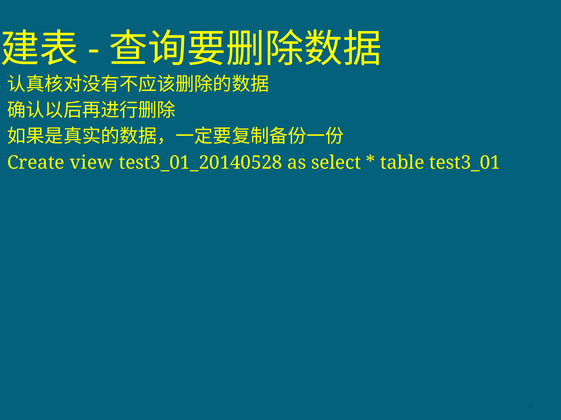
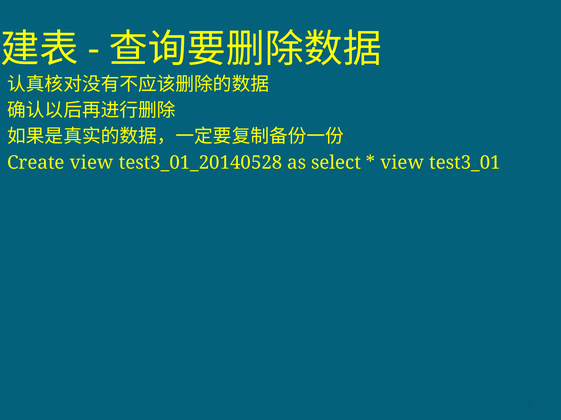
table at (402, 163): table -> view
